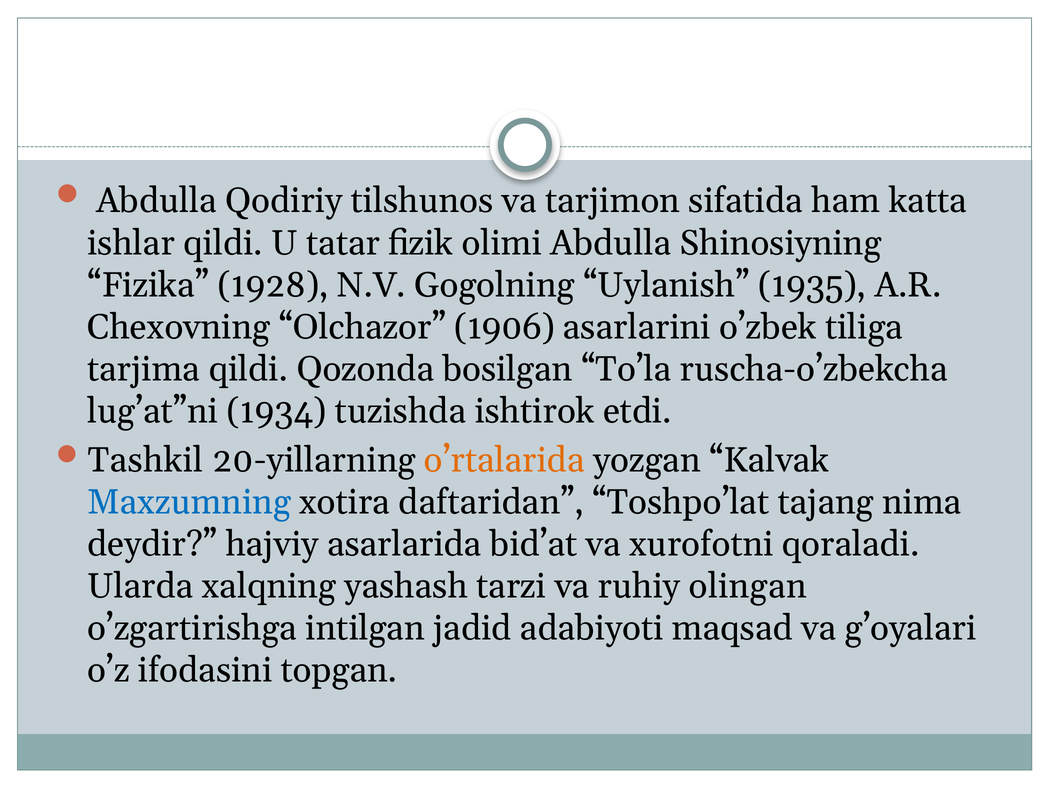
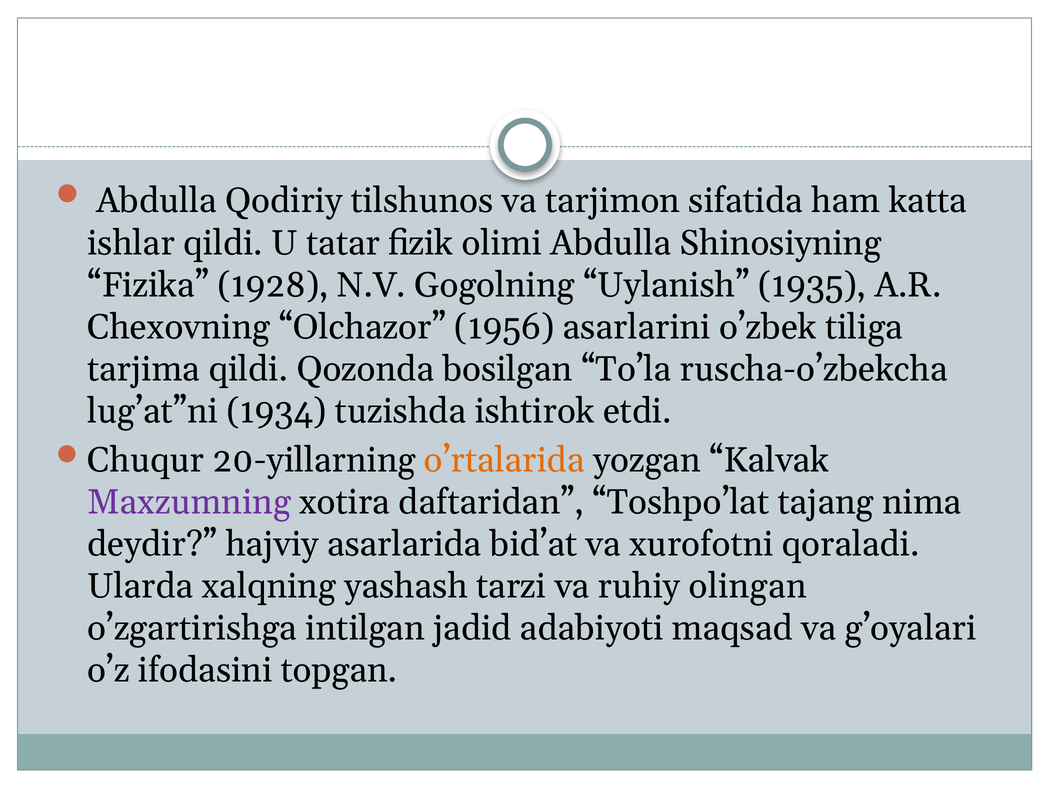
1906: 1906 -> 1956
Tashkil: Tashkil -> Chuqur
Maxzumning colour: blue -> purple
